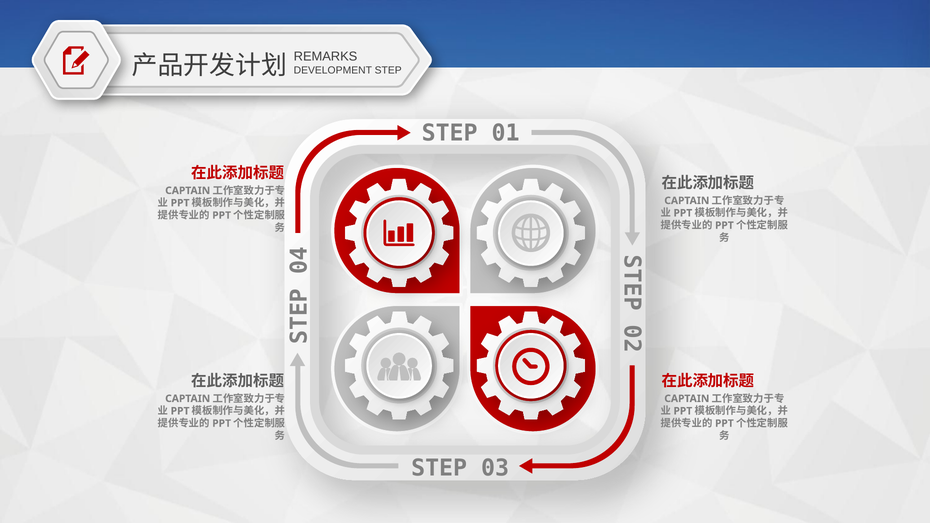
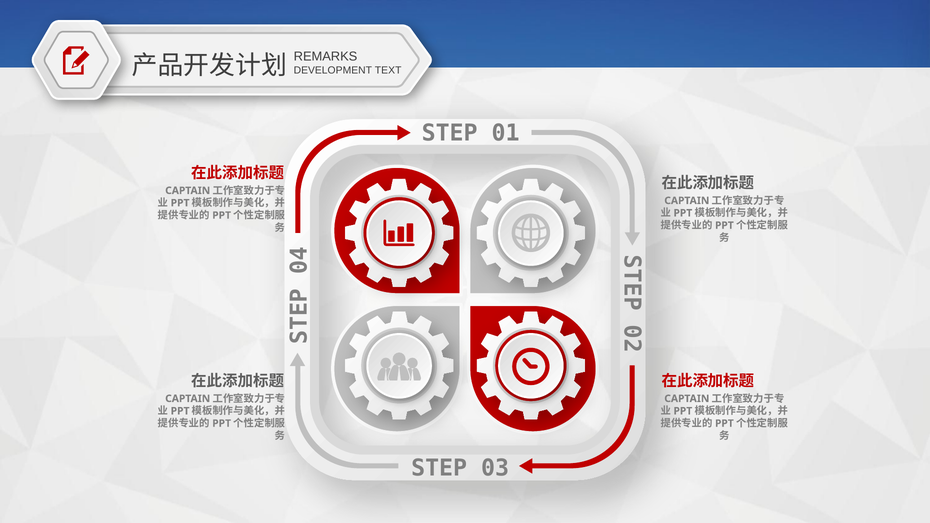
DEVELOPMENT STEP: STEP -> TEXT
